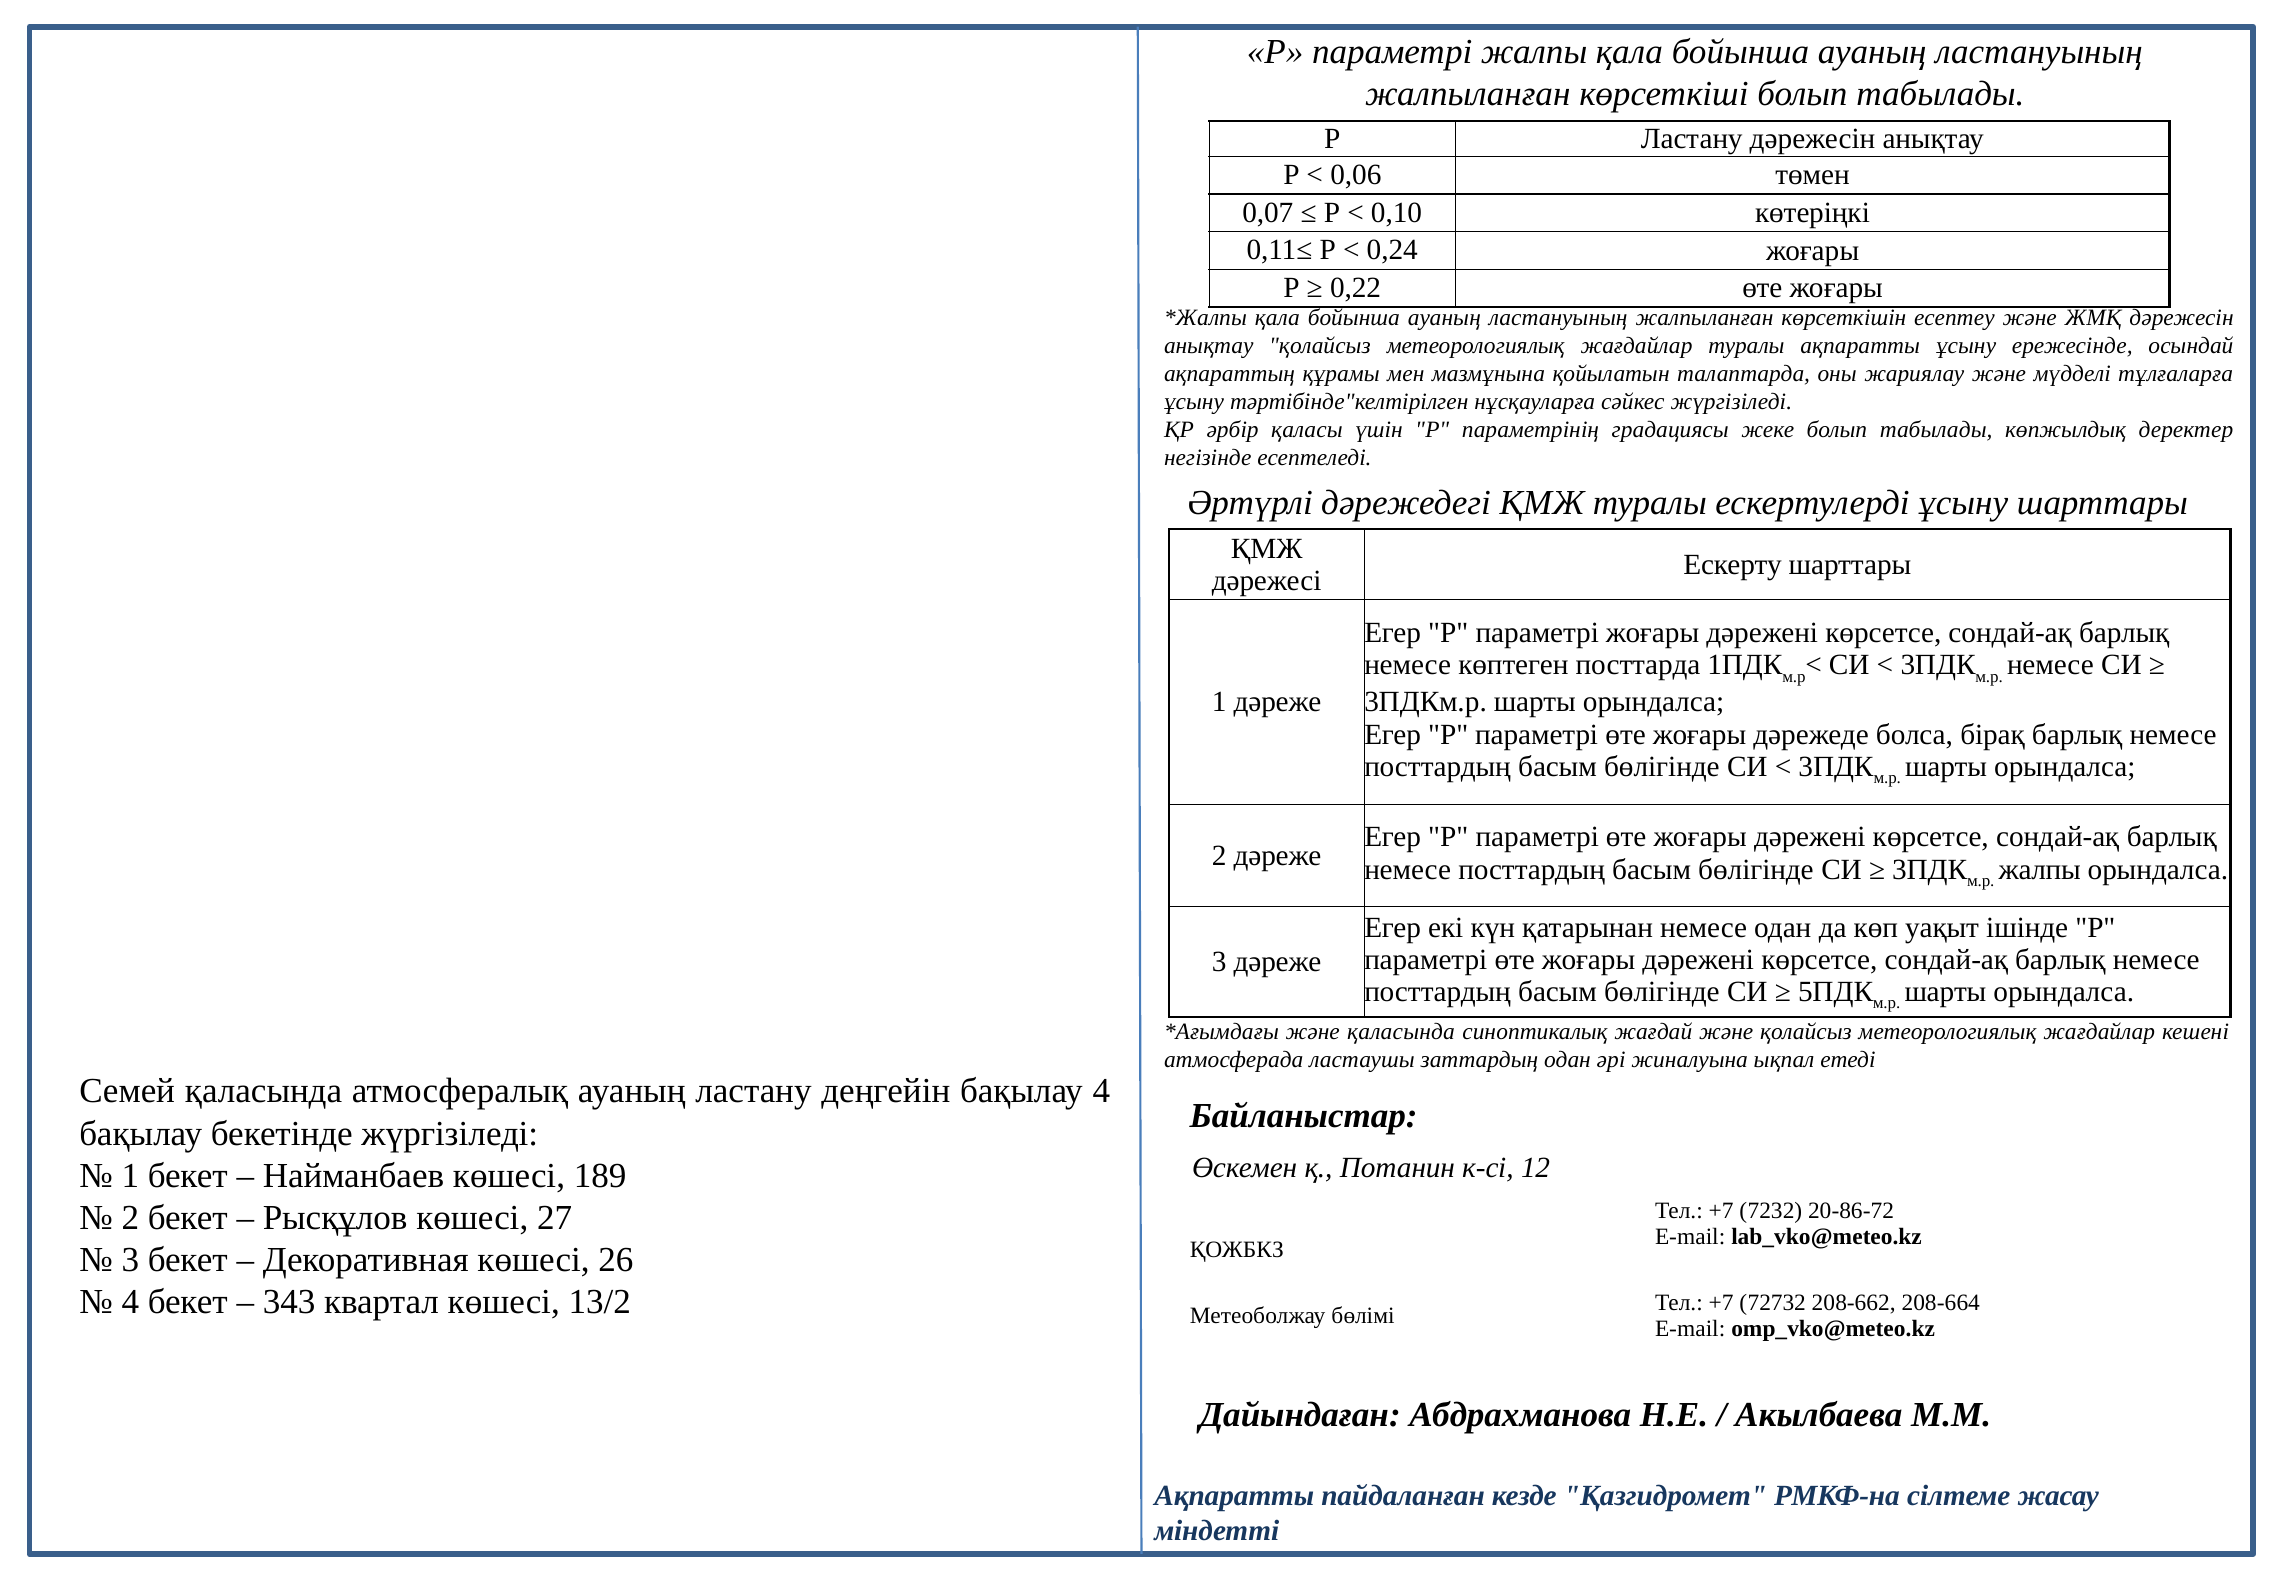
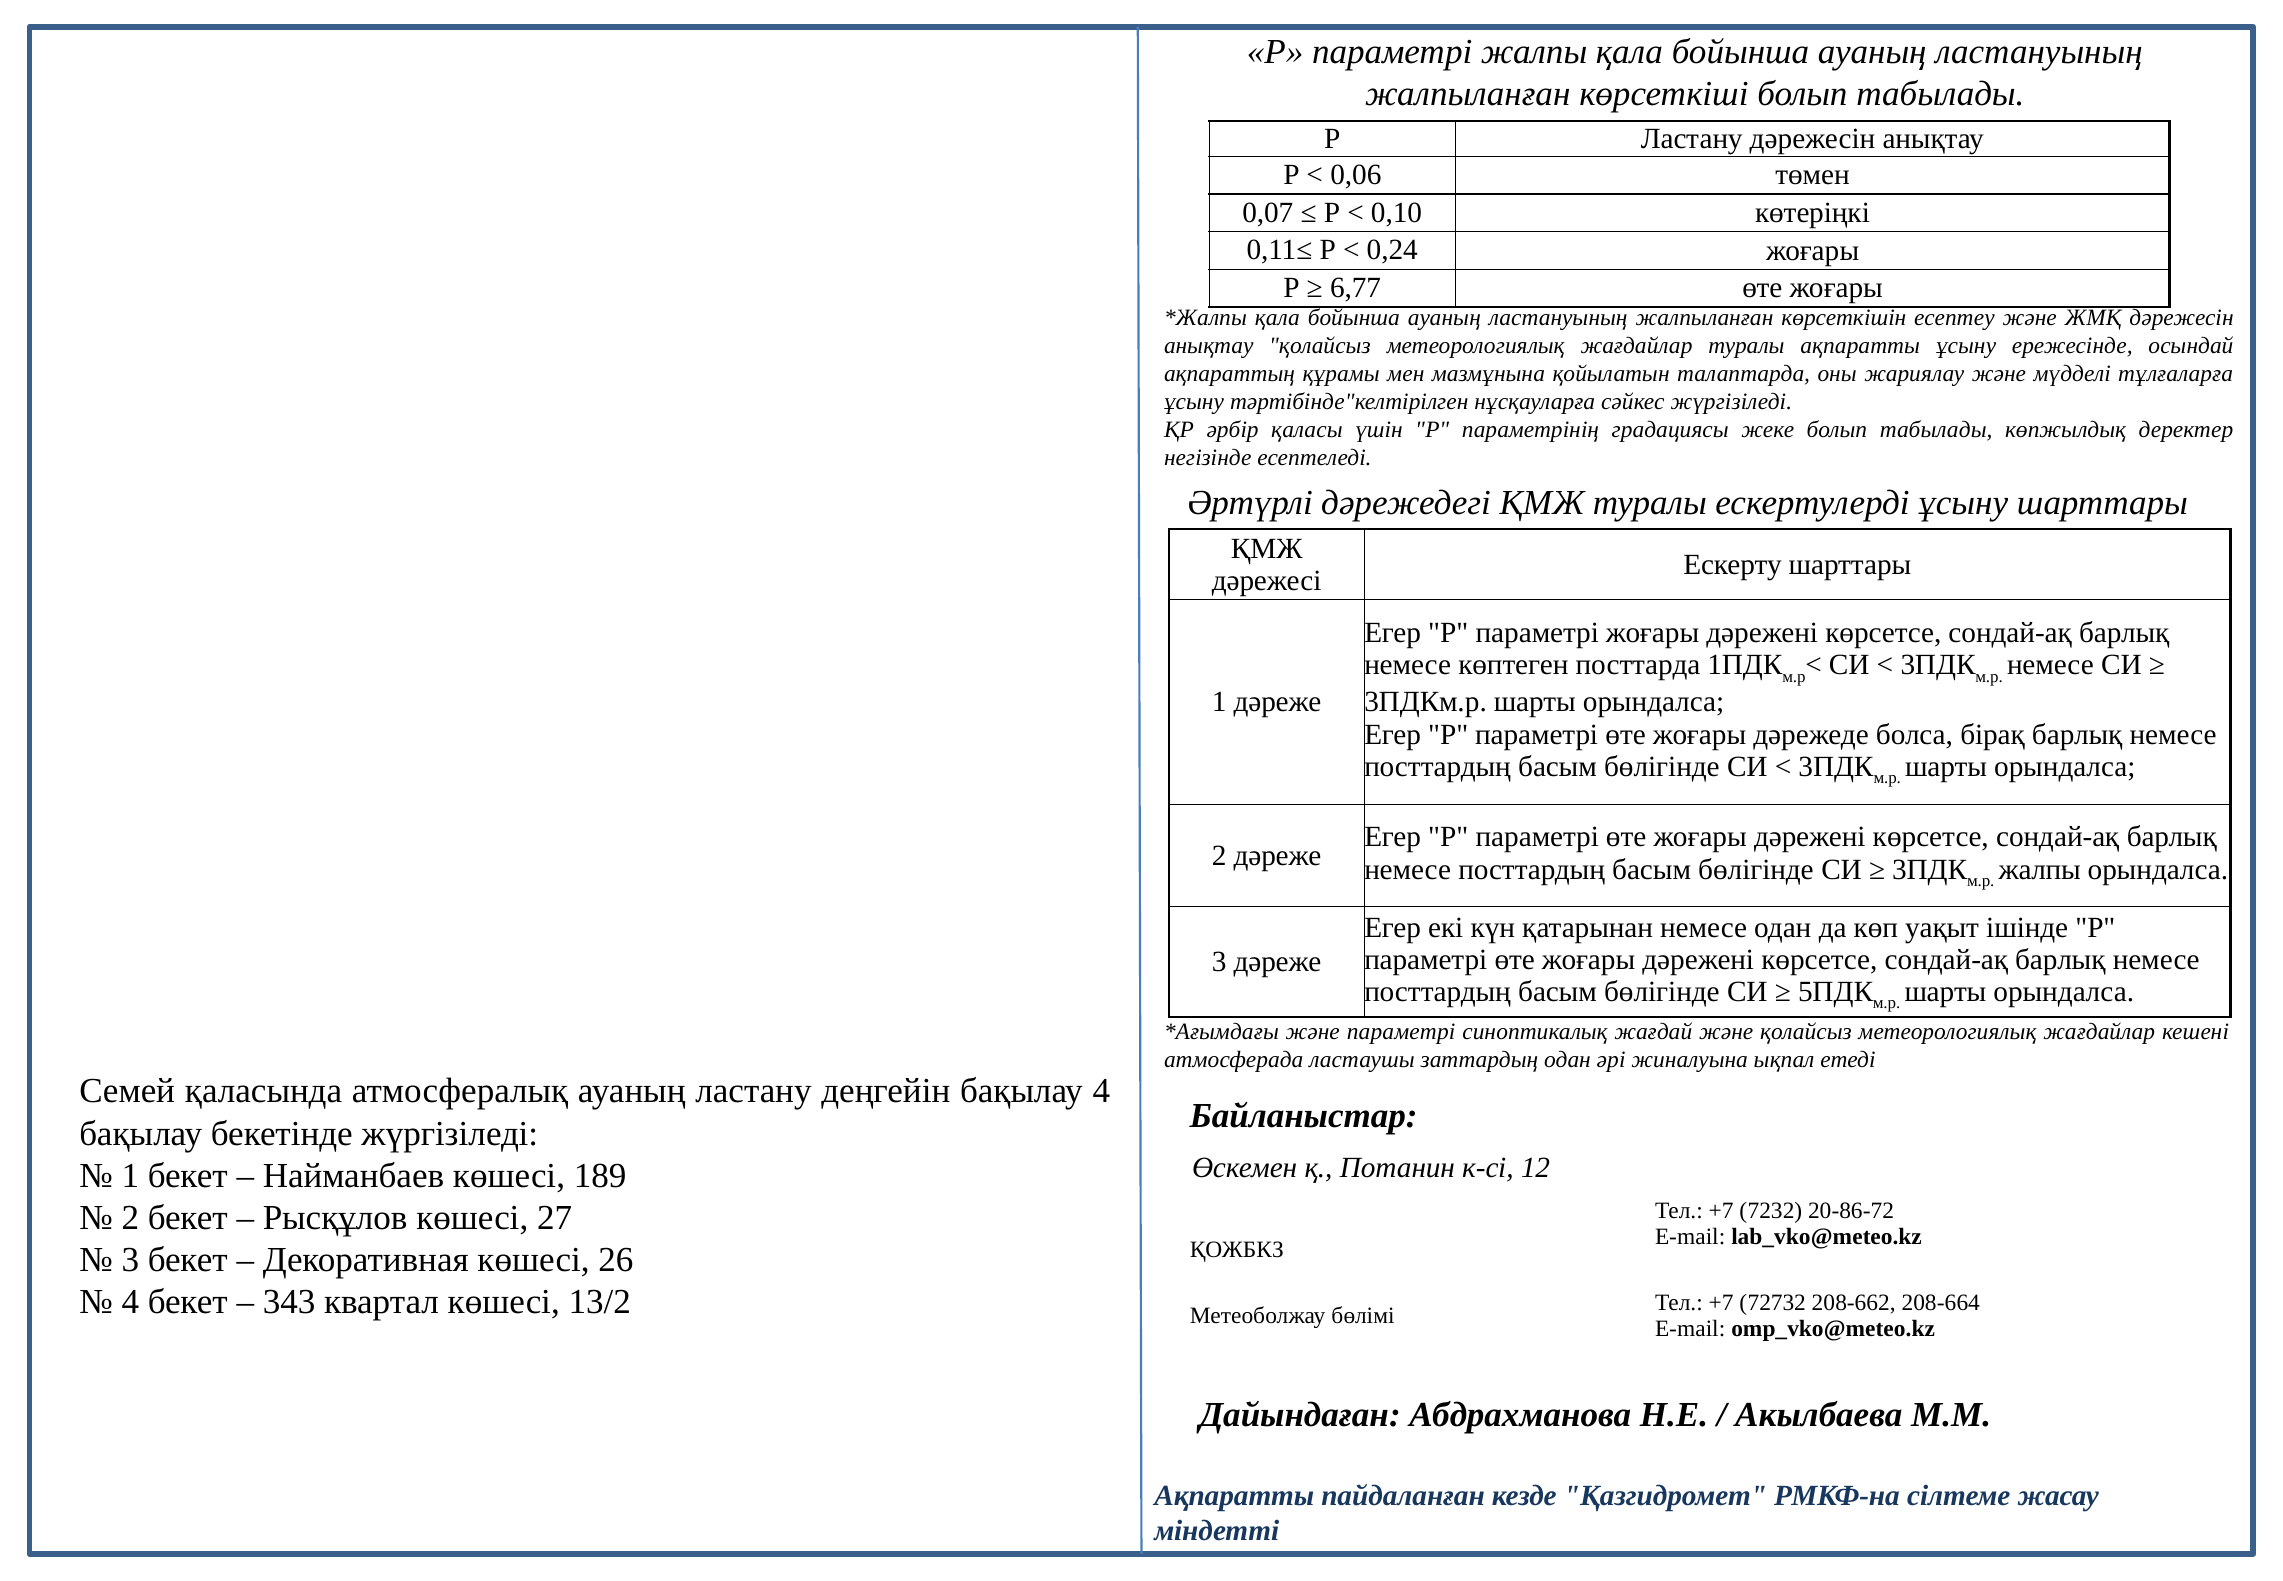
0,22: 0,22 -> 6,77
және қаласында: қаласында -> параметрі
